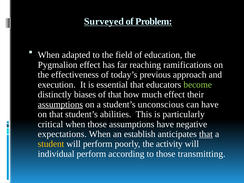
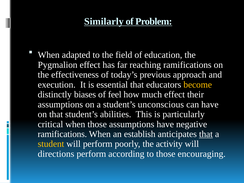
Surveyed: Surveyed -> Similarly
become colour: light green -> yellow
of that: that -> feel
assumptions at (60, 104) underline: present -> none
expectations at (62, 134): expectations -> ramifications
individual: individual -> directions
transmitting: transmitting -> encouraging
